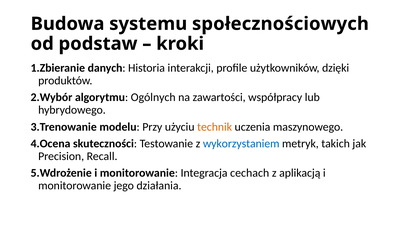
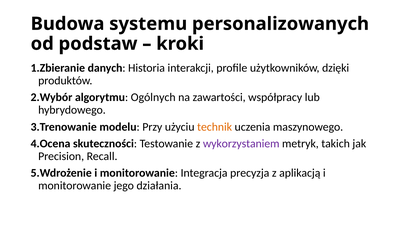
społecznościowych: społecznościowych -> personalizowanych
wykorzystaniem colour: blue -> purple
cechach: cechach -> precyzja
